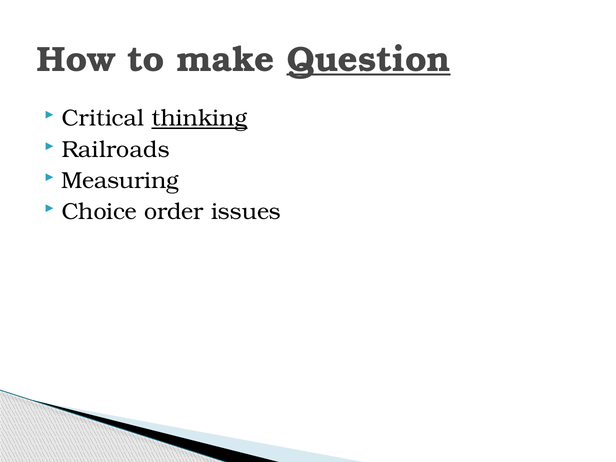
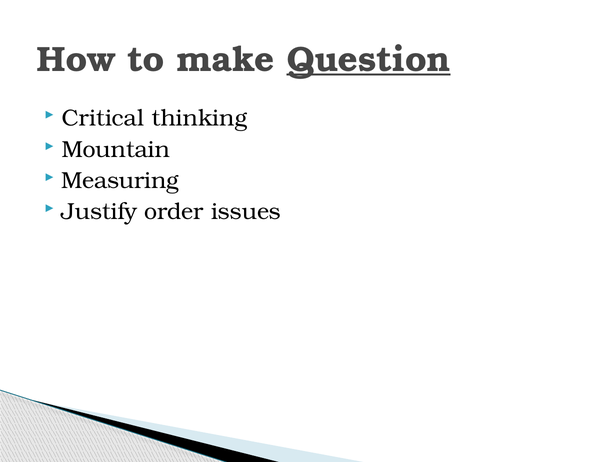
thinking underline: present -> none
Railroads: Railroads -> Mountain
Choice: Choice -> Justify
